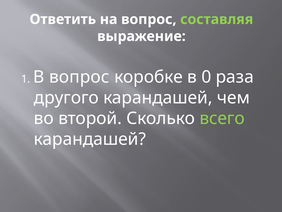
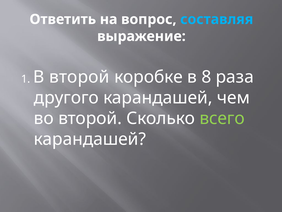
составляя colour: light green -> light blue
В вопрос: вопрос -> второй
0: 0 -> 8
